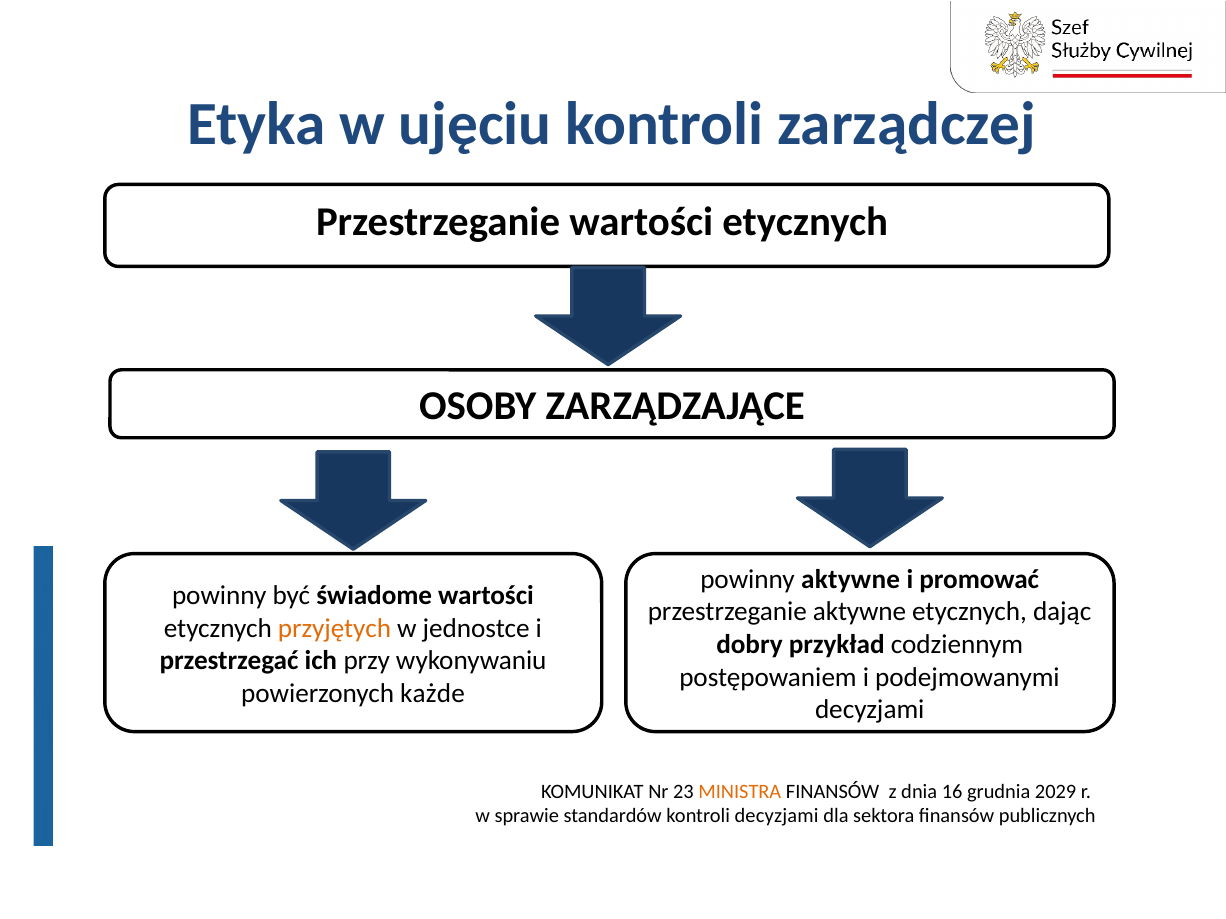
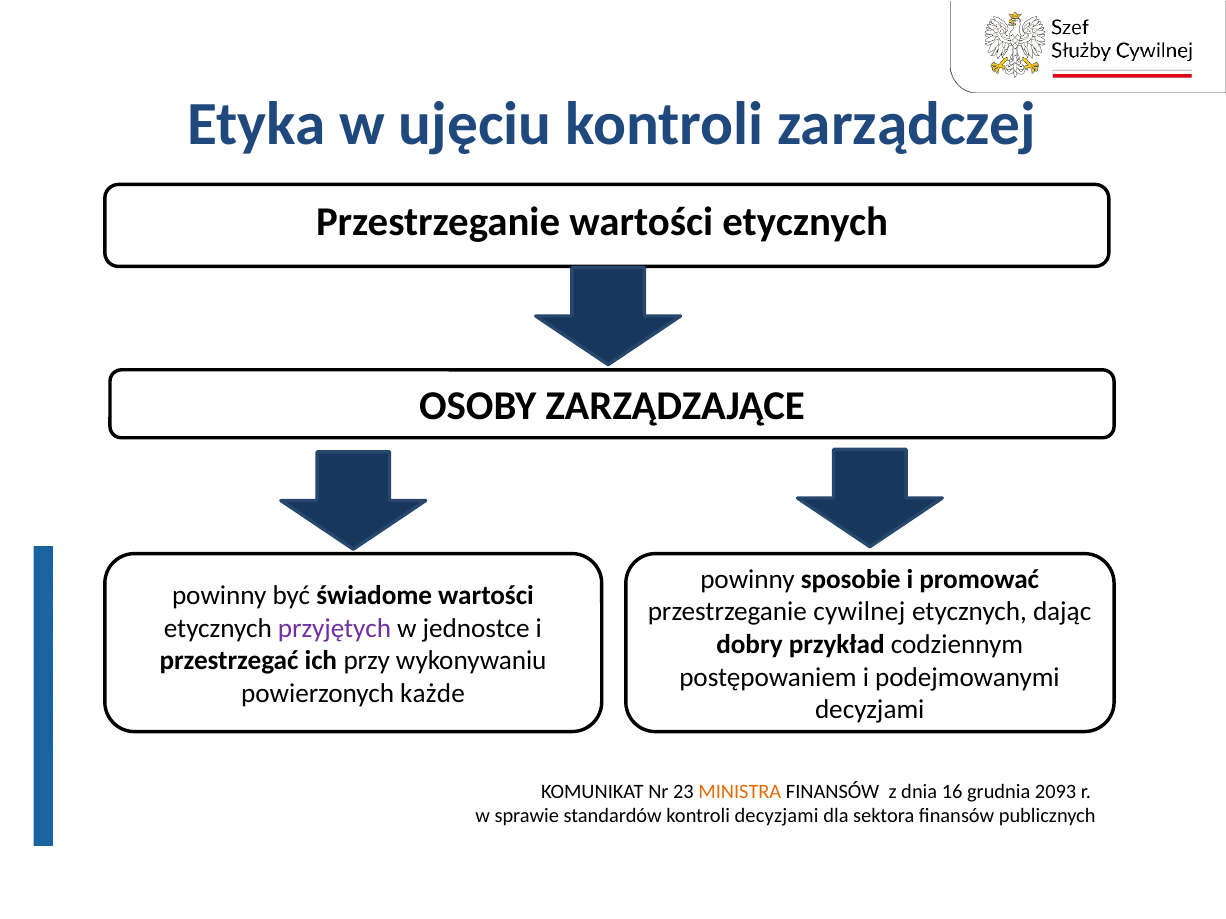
powinny aktywne: aktywne -> sposobie
przestrzeganie aktywne: aktywne -> cywilnej
przyjętych colour: orange -> purple
2029: 2029 -> 2093
